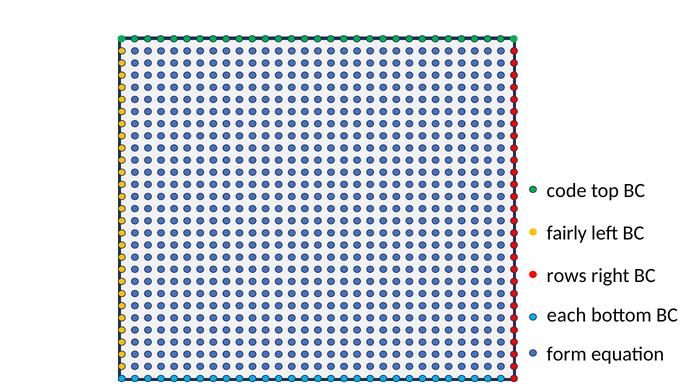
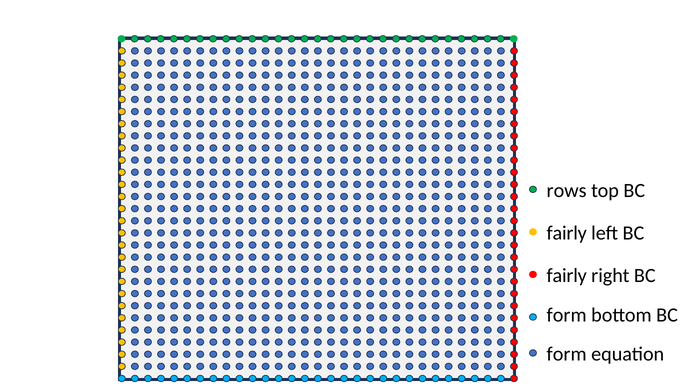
code: code -> rows
rows at (567, 275): rows -> fairly
each at (567, 315): each -> form
